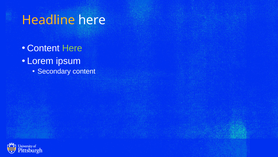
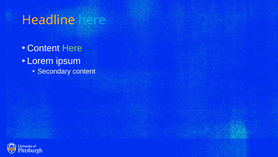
here at (92, 20) colour: white -> light blue
